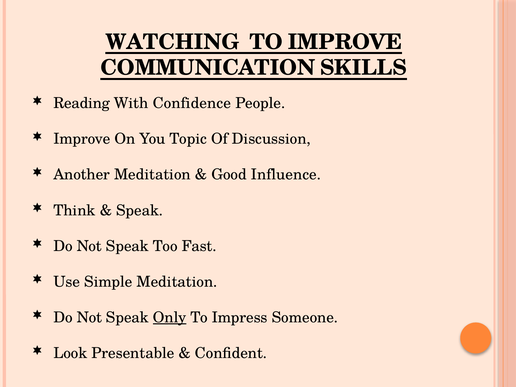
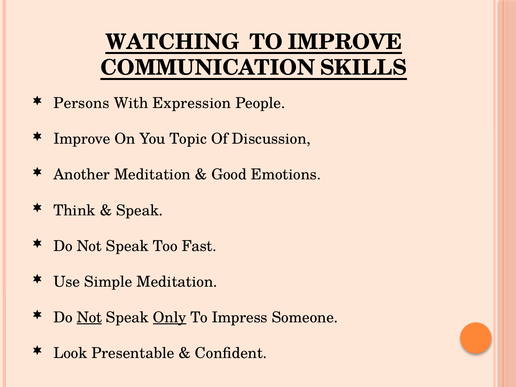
Reading: Reading -> Persons
Confidence: Confidence -> Expression
Influence: Influence -> Emotions
Not at (89, 317) underline: none -> present
